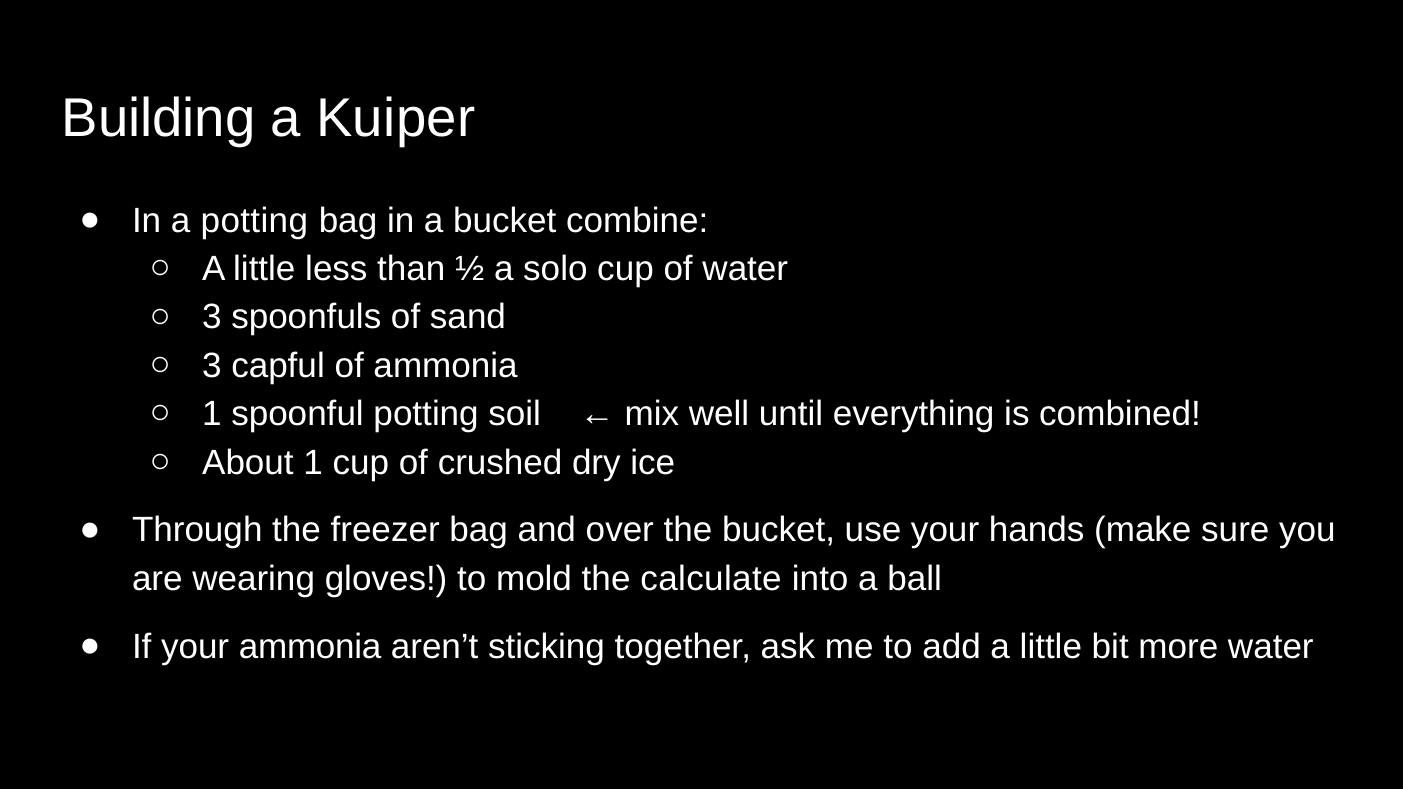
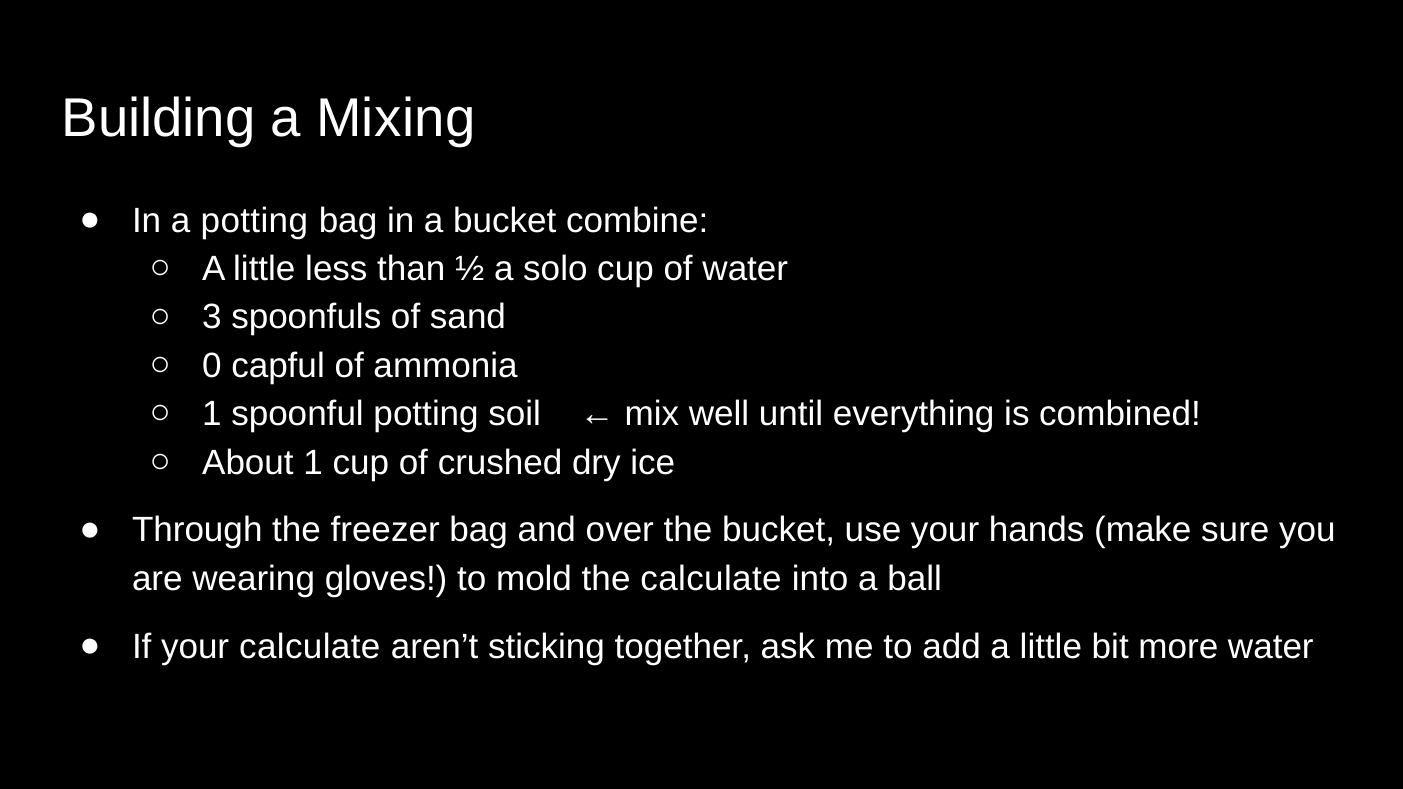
Kuiper: Kuiper -> Mixing
3 at (212, 366): 3 -> 0
your ammonia: ammonia -> calculate
